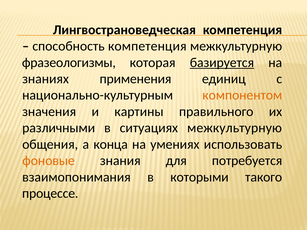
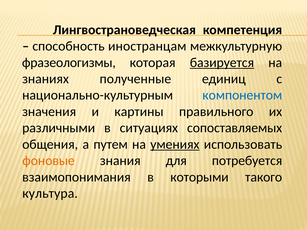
способность компетенция: компетенция -> иностранцам
применения: применения -> полученные
компонентом colour: orange -> blue
ситуациях межкультурную: межкультурную -> сопоставляемых
конца: конца -> путем
умениях underline: none -> present
процессе: процессе -> культура
